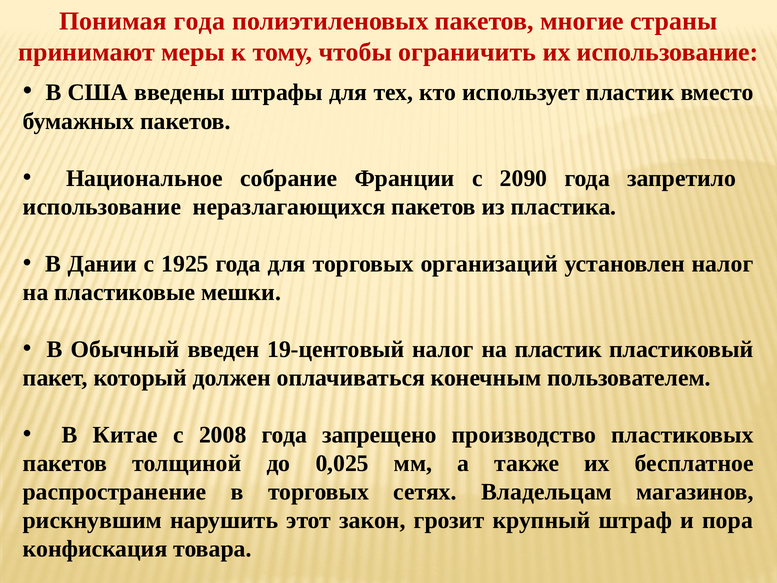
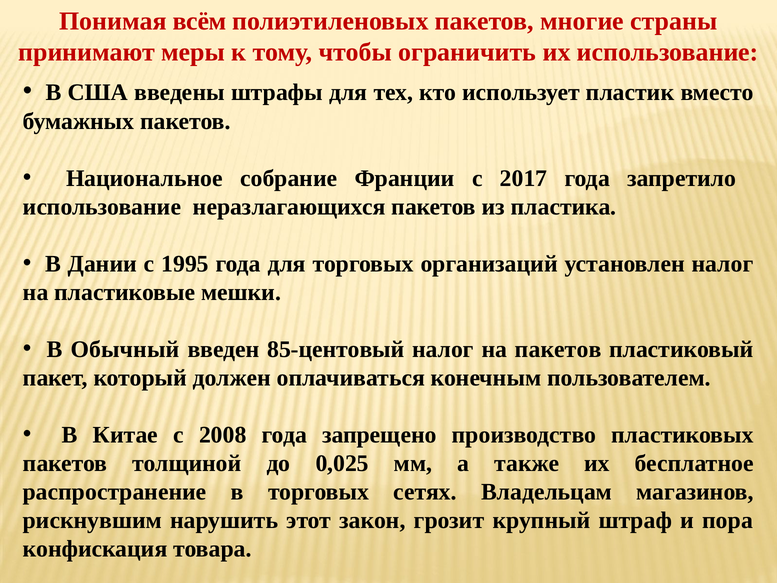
Понимая года: года -> всём
2090: 2090 -> 2017
1925: 1925 -> 1995
19-центовый: 19-центовый -> 85-центовый
на пластик: пластик -> пакетов
